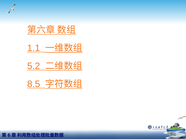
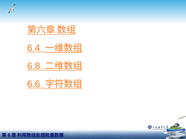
1.1: 1.1 -> 6.4
5.2: 5.2 -> 6.8
8.5: 8.5 -> 6.6
